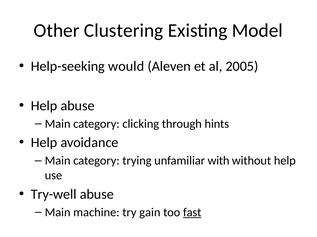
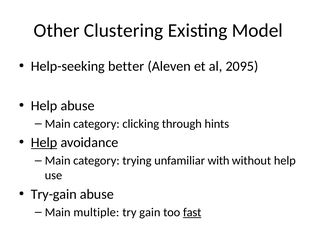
would: would -> better
2005: 2005 -> 2095
Help at (44, 143) underline: none -> present
Try-well: Try-well -> Try-gain
machine: machine -> multiple
